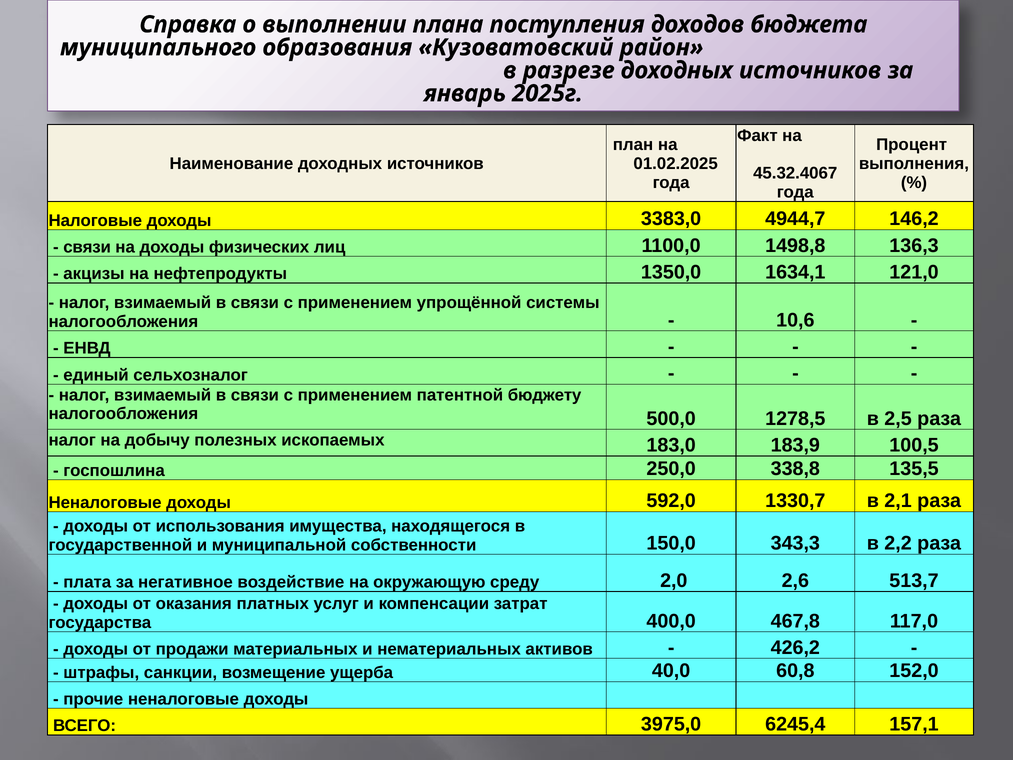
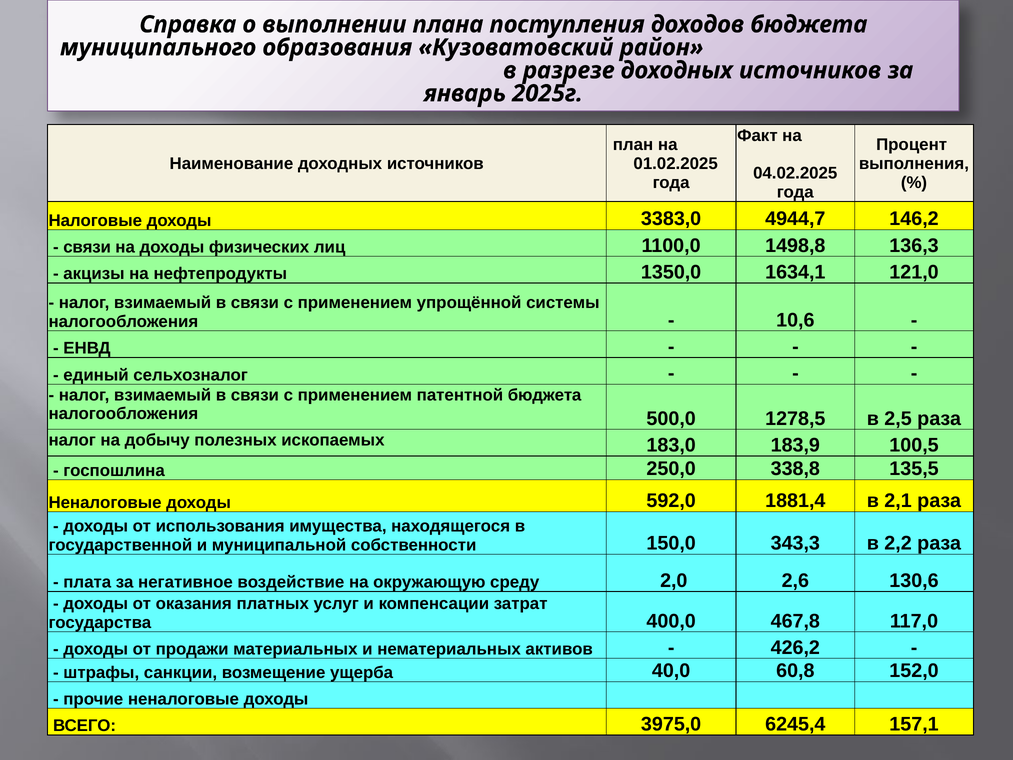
45.32.4067: 45.32.4067 -> 04.02.2025
патентной бюджету: бюджету -> бюджета
1330,7: 1330,7 -> 1881,4
513,7: 513,7 -> 130,6
